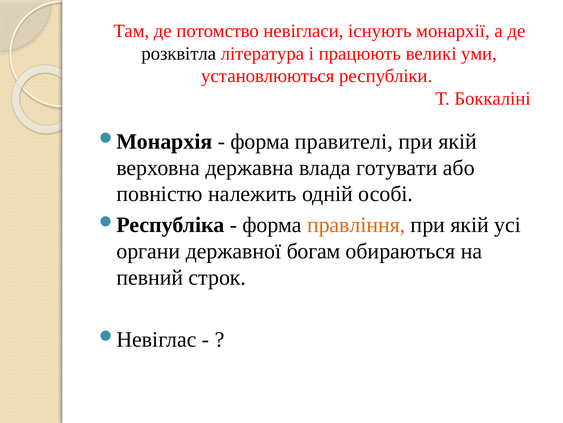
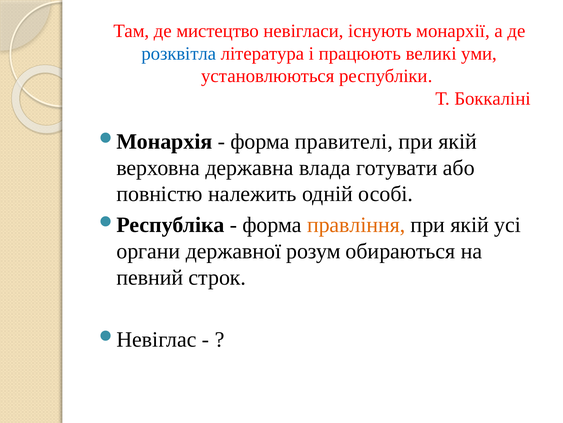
потомство: потомство -> мистецтво
розквітла colour: black -> blue
богам: богам -> розум
